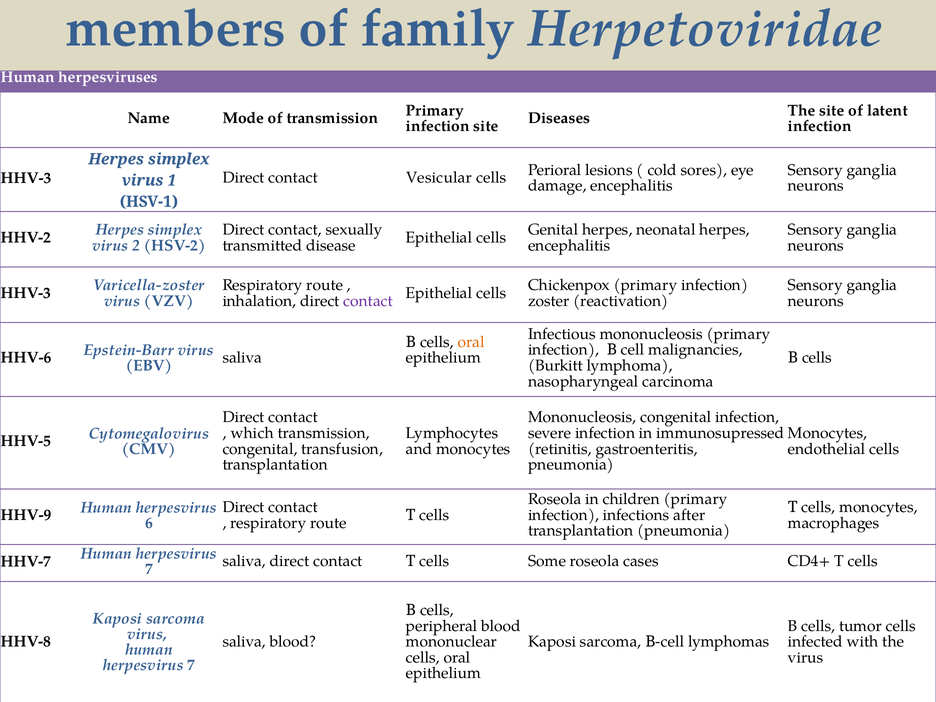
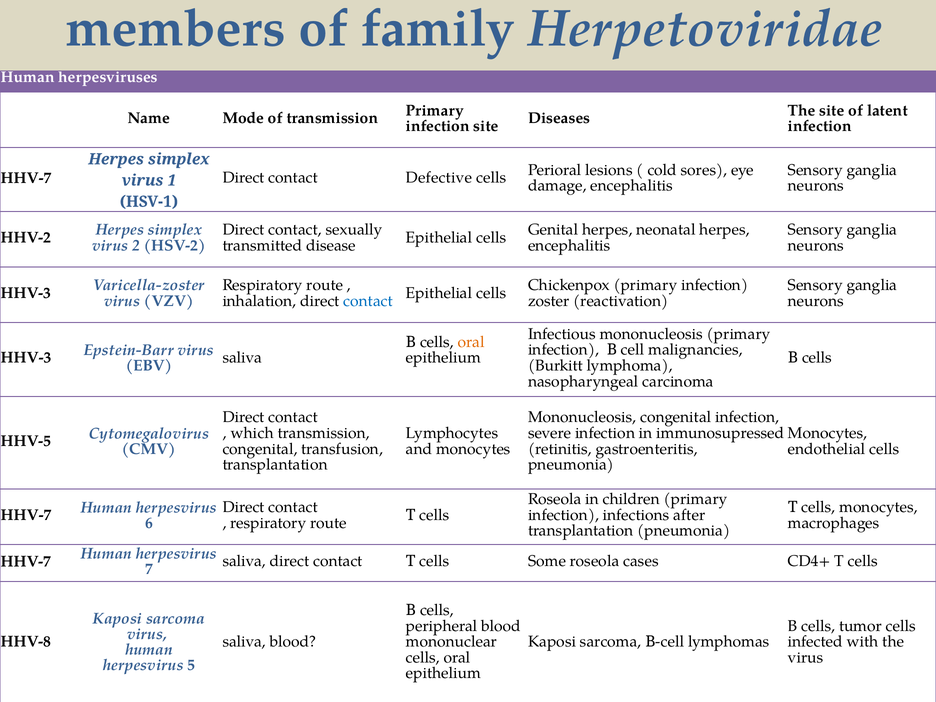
HHV-3 at (26, 178): HHV-3 -> HHV-7
Vesicular: Vesicular -> Defective
contact at (368, 301) colour: purple -> blue
HHV-6 at (26, 358): HHV-6 -> HHV-3
HHV-9 at (26, 515): HHV-9 -> HHV-7
7 at (191, 665): 7 -> 5
